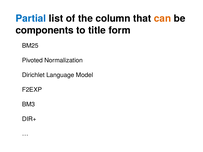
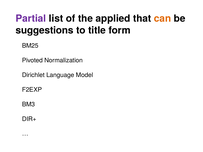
Partial colour: blue -> purple
column: column -> applied
components: components -> suggestions
